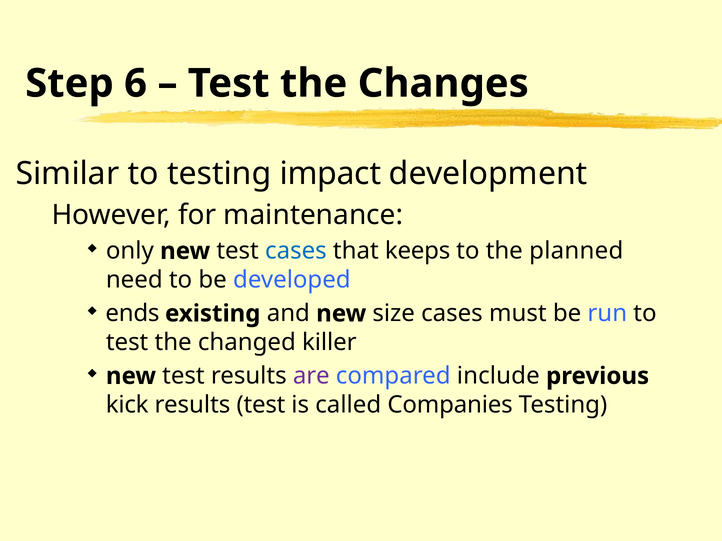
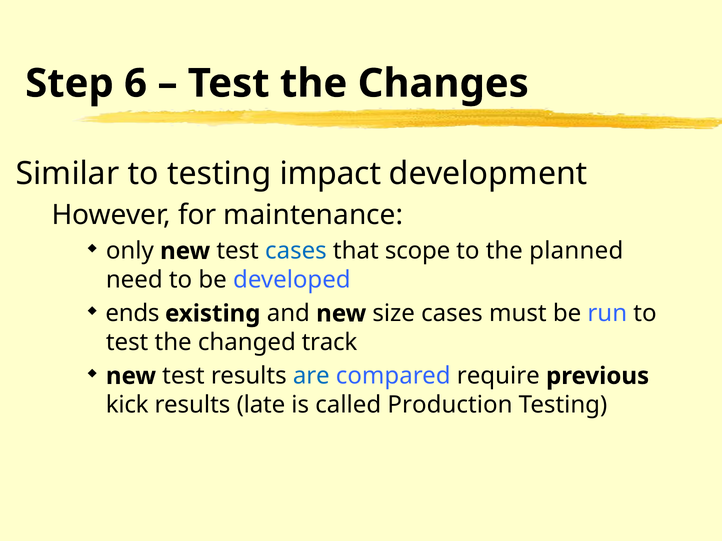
keeps: keeps -> scope
killer: killer -> track
are colour: purple -> blue
include: include -> require
results test: test -> late
Companies: Companies -> Production
